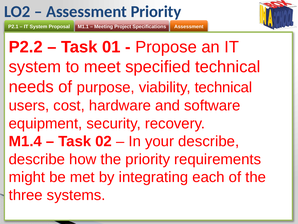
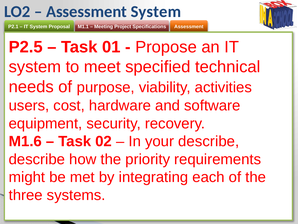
Assessment Priority: Priority -> System
P2.2: P2.2 -> P2.5
viability technical: technical -> activities
M1.4: M1.4 -> M1.6
